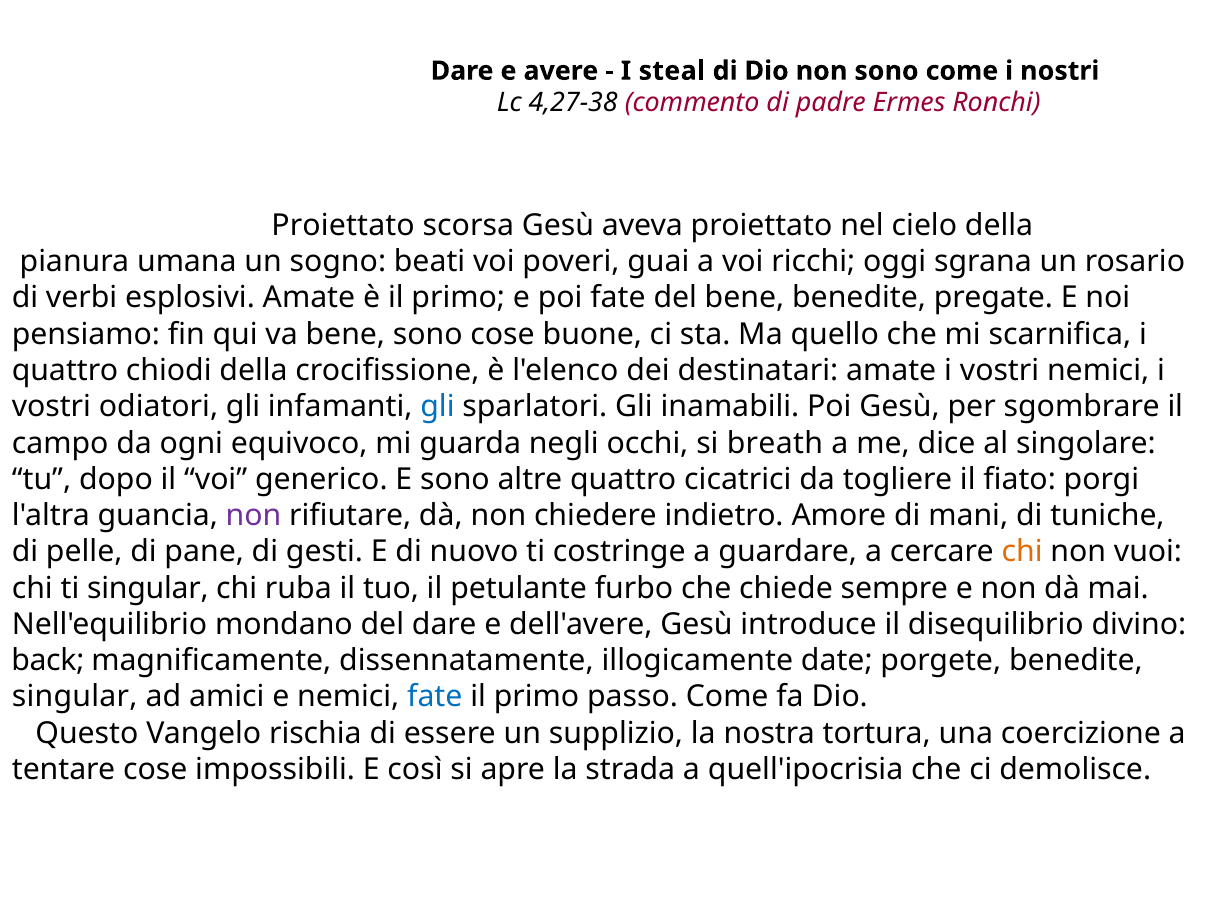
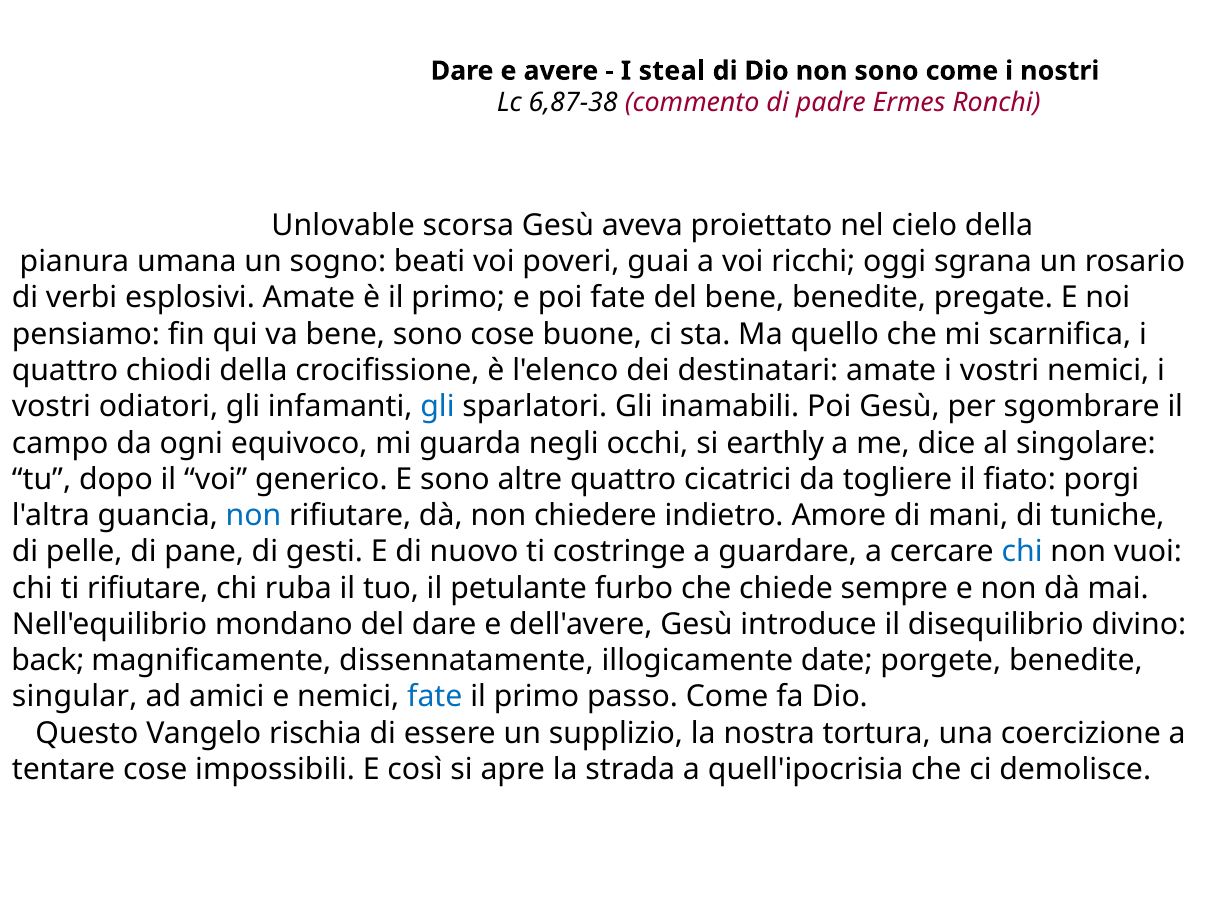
4,27-38: 4,27-38 -> 6,87-38
Proiettato at (343, 225): Proiettato -> Unlovable
breath: breath -> earthly
non at (254, 516) colour: purple -> blue
chi at (1022, 552) colour: orange -> blue
ti singular: singular -> rifiutare
